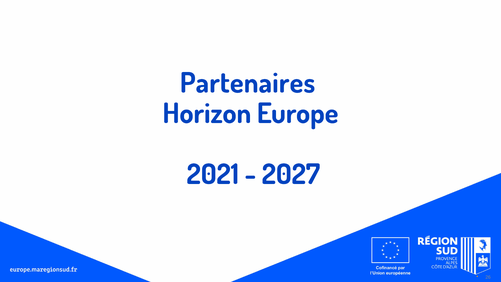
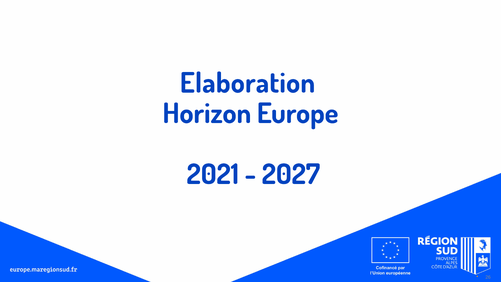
Partenaires: Partenaires -> Elaboration
